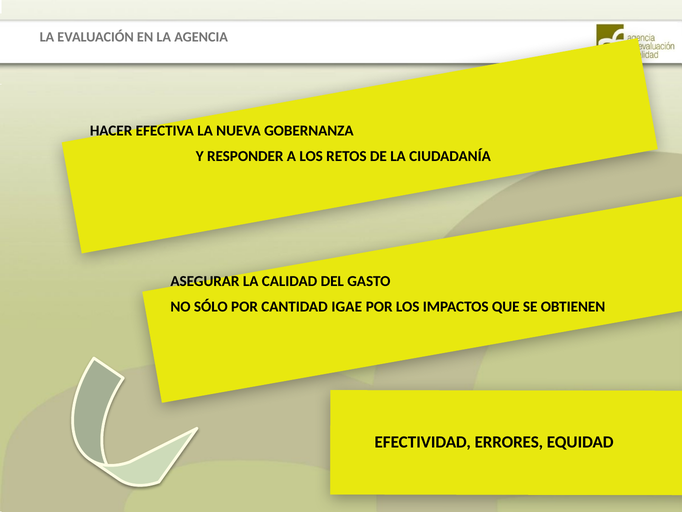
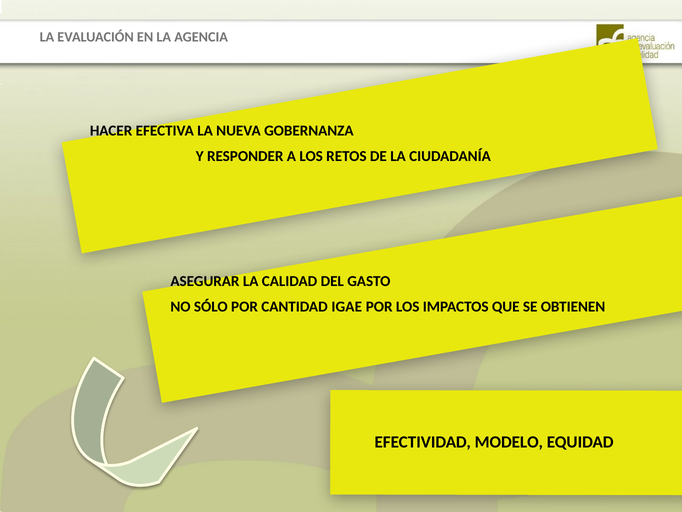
ERRORES: ERRORES -> MODELO
